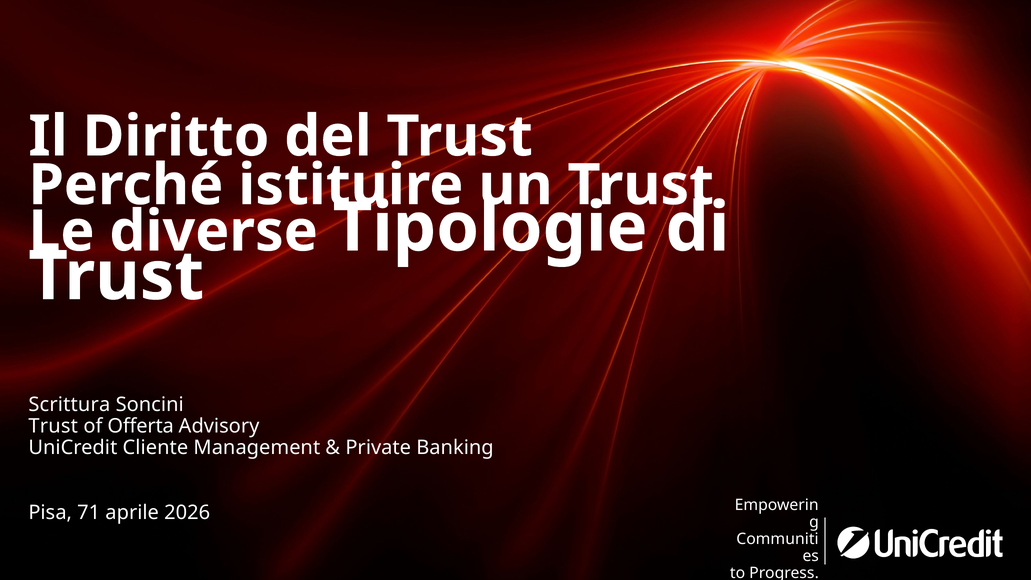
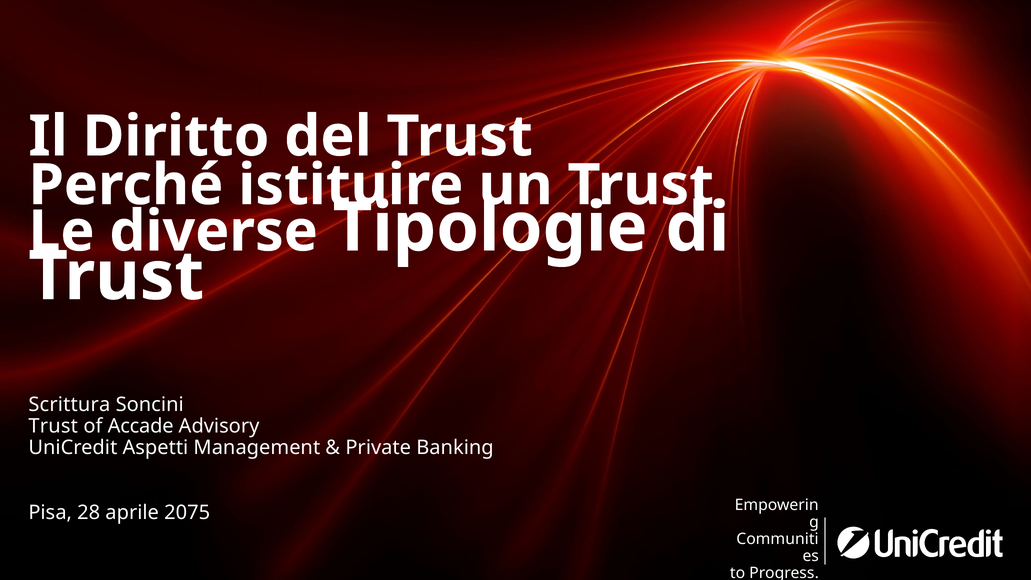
Offerta: Offerta -> Accade
Cliente: Cliente -> Aspetti
71: 71 -> 28
2026: 2026 -> 2075
